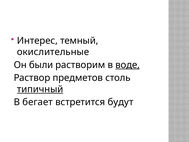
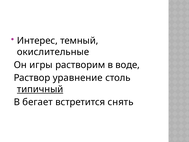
были: были -> игры
воде underline: present -> none
предметов: предметов -> уравнение
будут: будут -> снять
